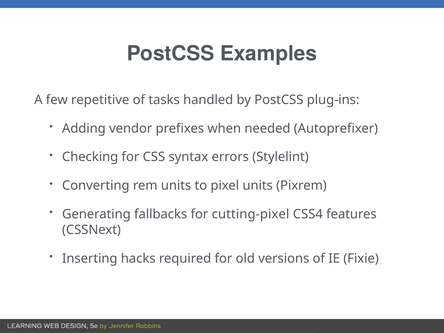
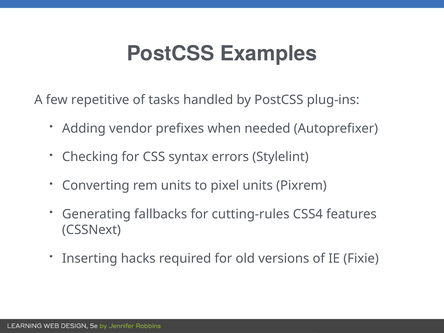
cutting-pixel: cutting-pixel -> cutting-rules
